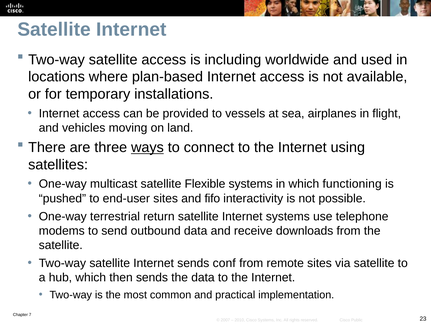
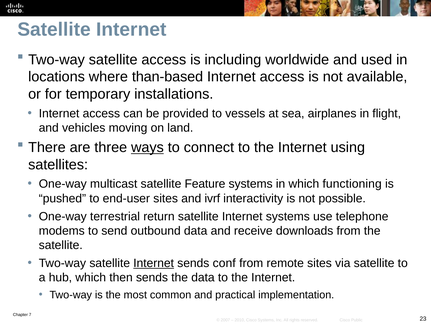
plan-based: plan-based -> than-based
Flexible: Flexible -> Feature
fifo: fifo -> ivrf
Internet at (154, 263) underline: none -> present
